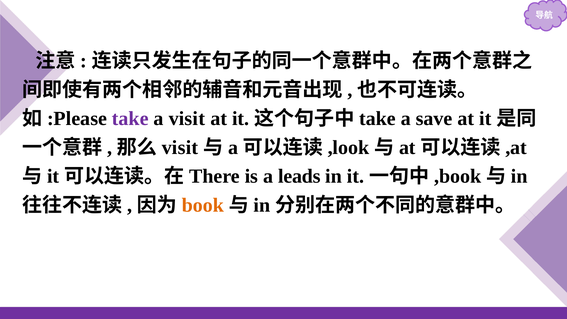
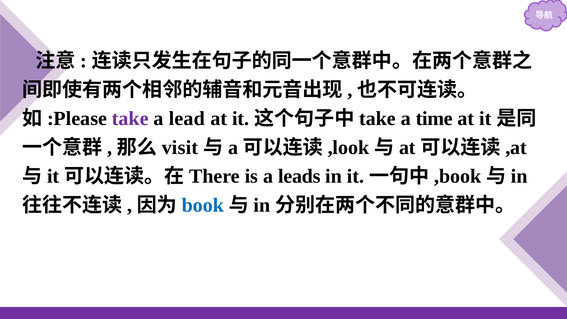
a visit: visit -> lead
save: save -> time
book colour: orange -> blue
